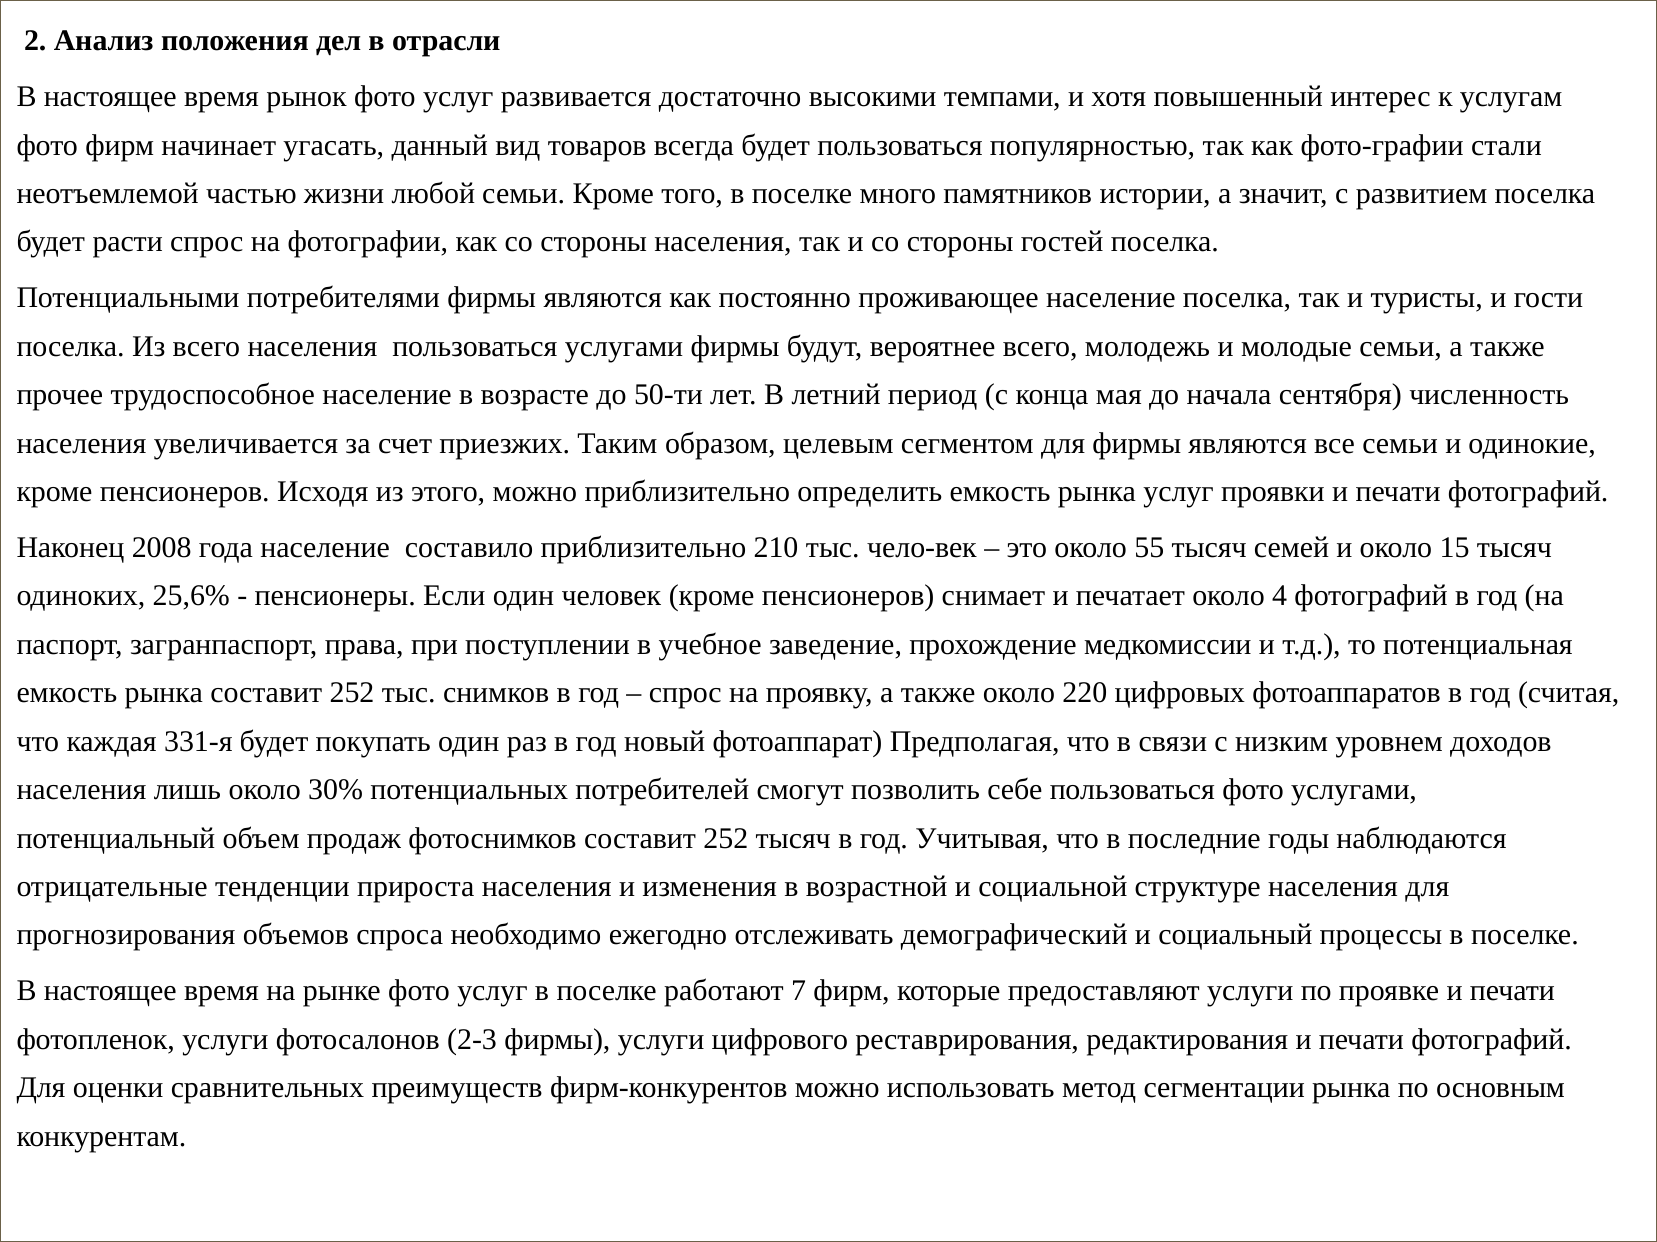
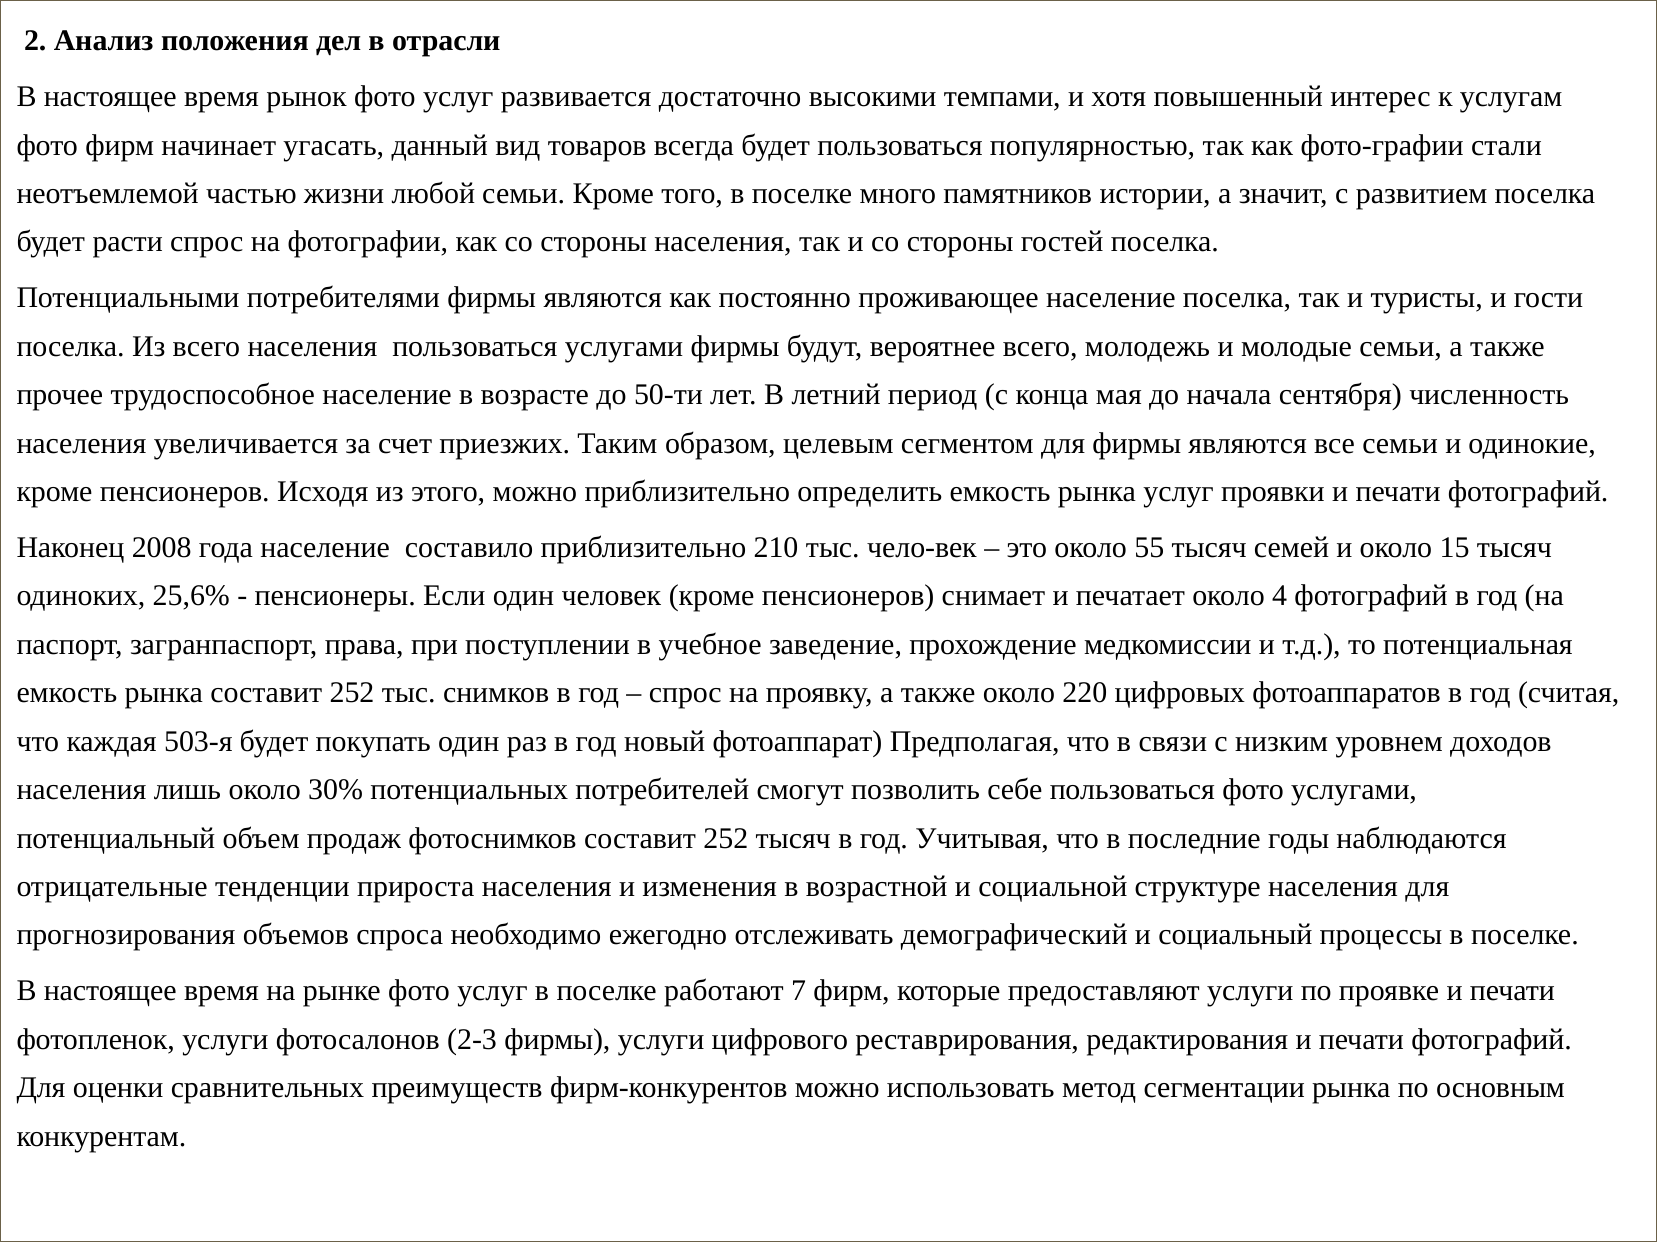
331-я: 331-я -> 503-я
